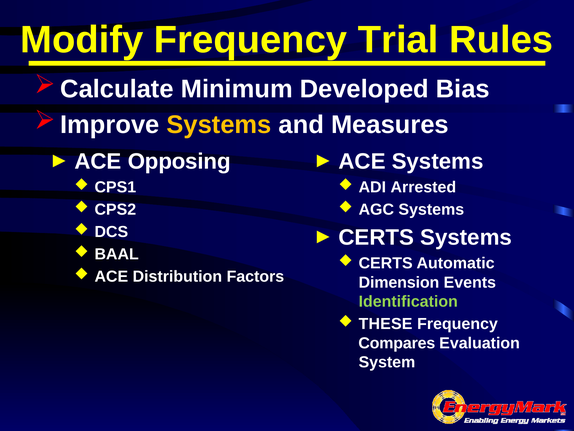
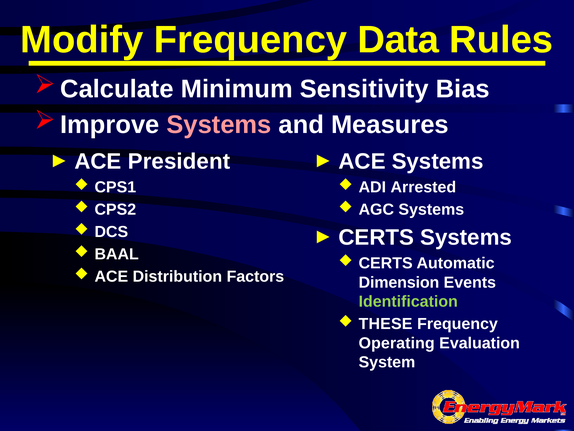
Trial: Trial -> Data
Developed: Developed -> Sensitivity
Systems at (219, 125) colour: yellow -> pink
Opposing: Opposing -> President
Compares: Compares -> Operating
